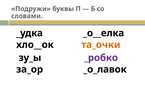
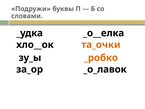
_робко colour: purple -> orange
